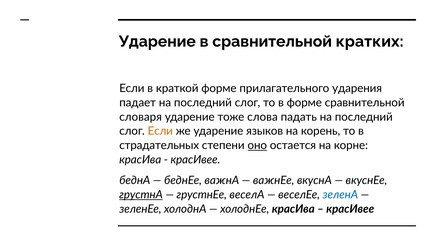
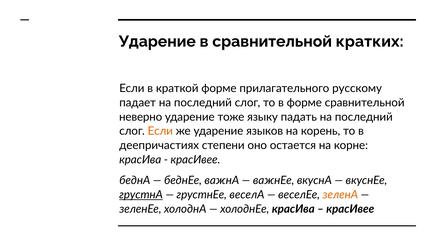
ударения: ударения -> русскому
словаря: словаря -> неверно
слова: слова -> языку
страдательных: страдательных -> деепричастиях
оно underline: present -> none
зеленА colour: blue -> orange
